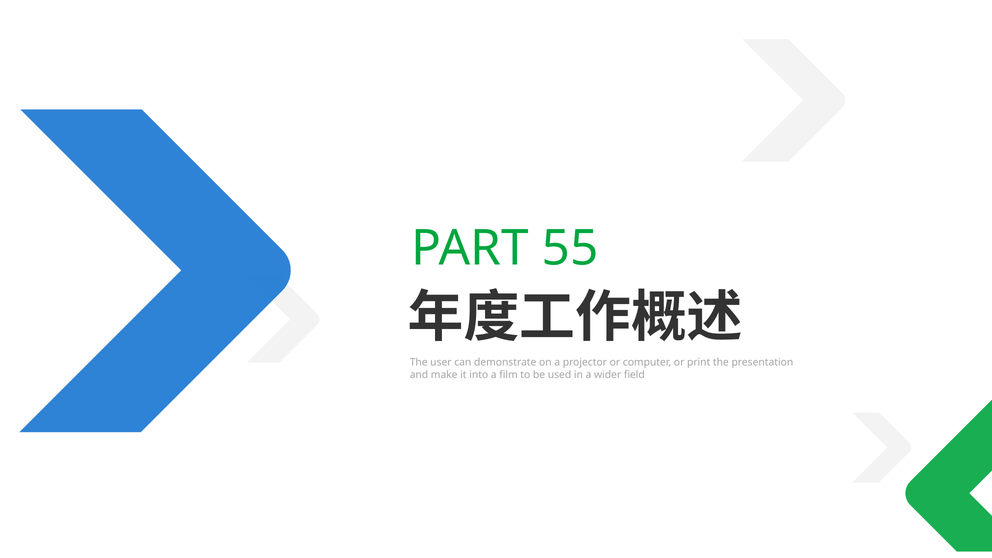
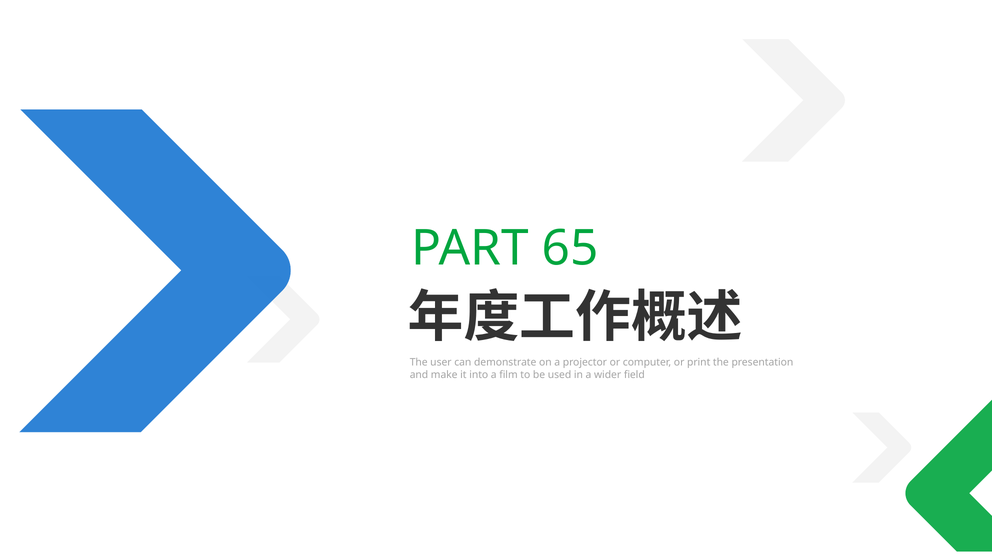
55: 55 -> 65
